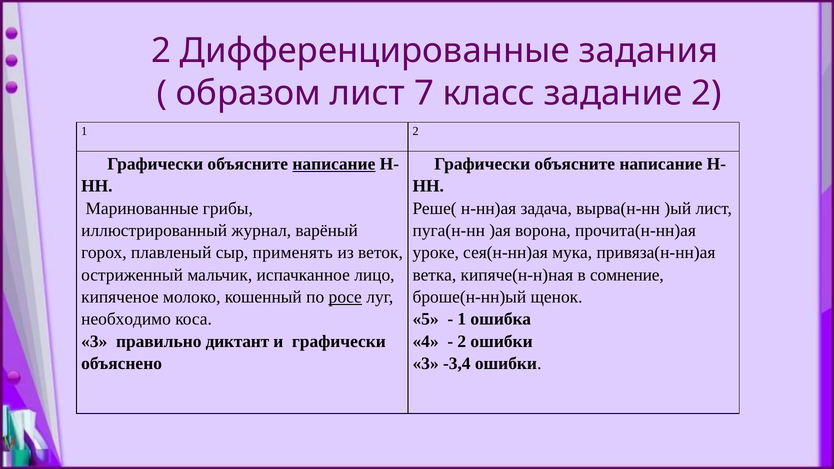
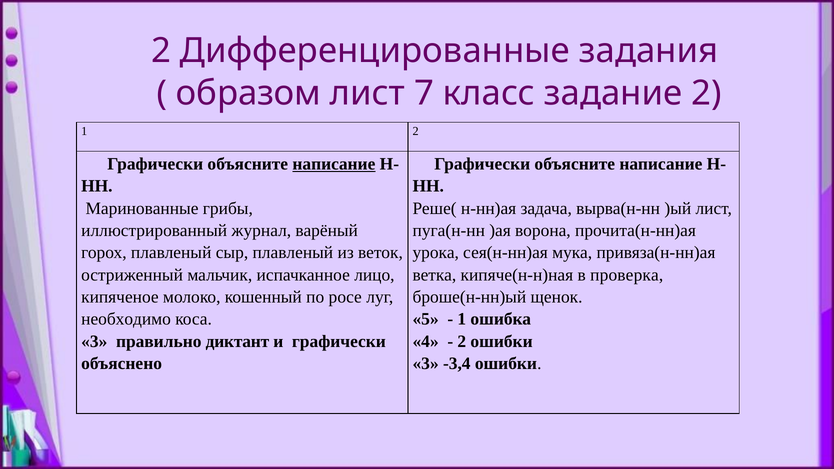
сыр применять: применять -> плавленый
уроке: уроке -> урока
сомнение: сомнение -> проверка
росе underline: present -> none
